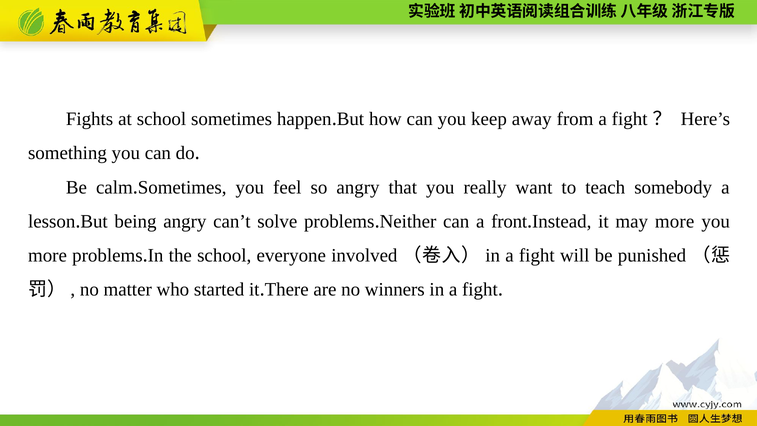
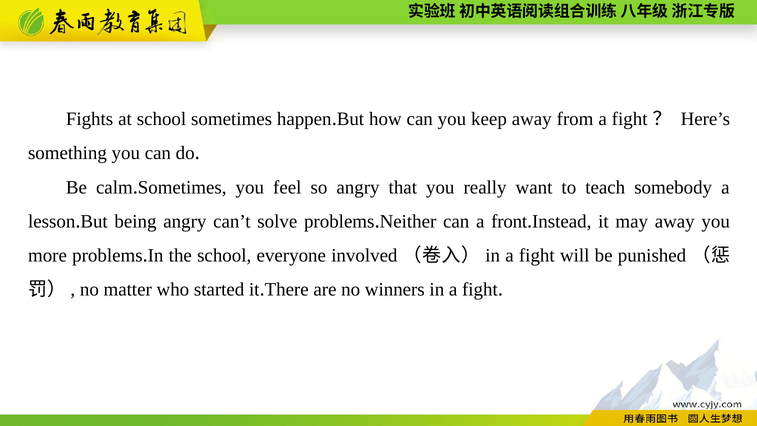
may more: more -> away
